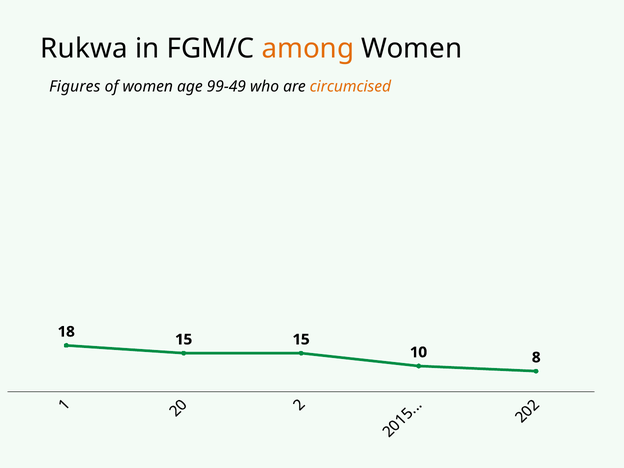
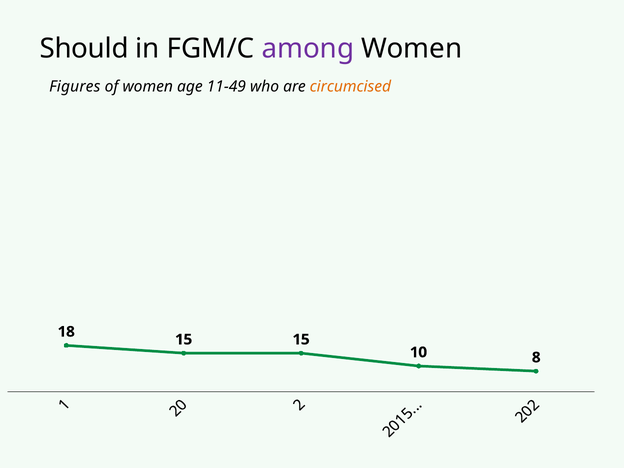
Rukwa: Rukwa -> Should
among colour: orange -> purple
99-49: 99-49 -> 11-49
